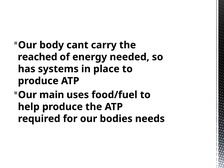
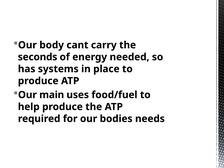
reached: reached -> seconds
